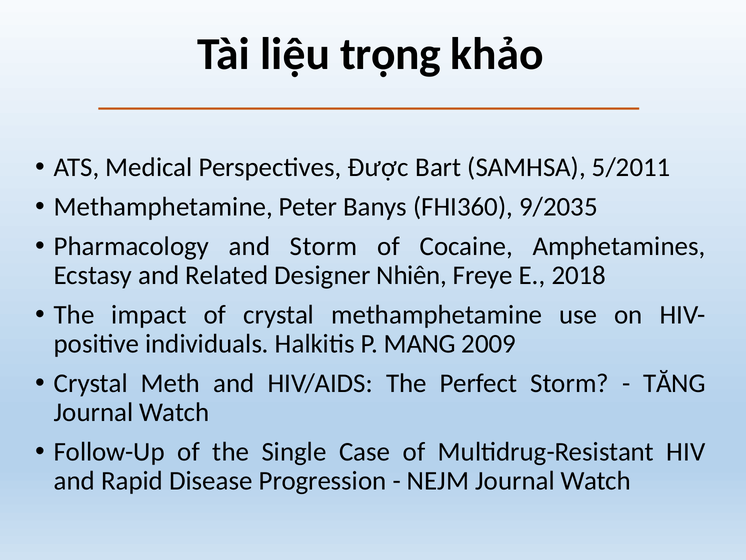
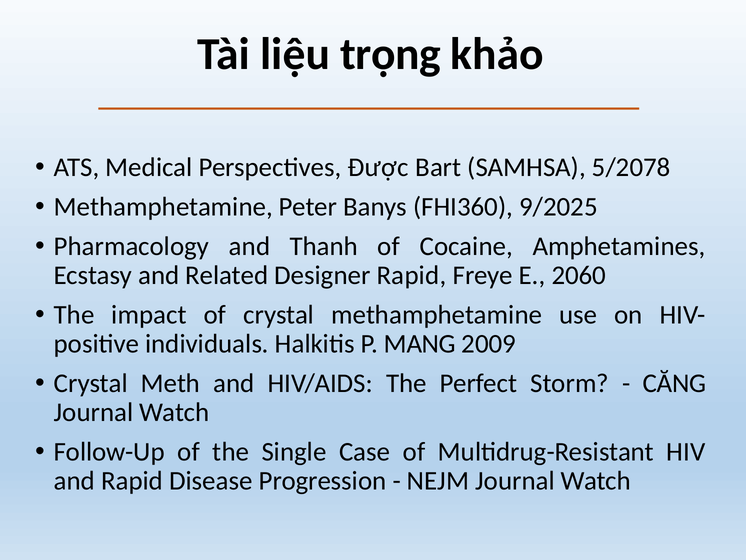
5/2011: 5/2011 -> 5/2078
9/2035: 9/2035 -> 9/2025
and Storm: Storm -> Thanh
Designer Nhiên: Nhiên -> Rapid
2018: 2018 -> 2060
TĂNG: TĂNG -> CĂNG
